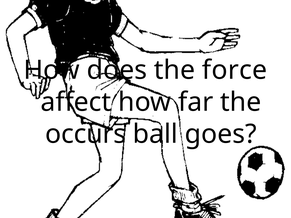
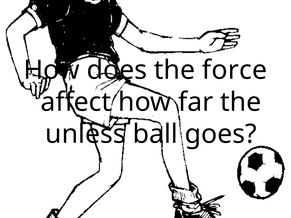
occurs: occurs -> unless
